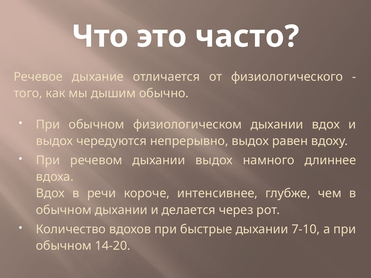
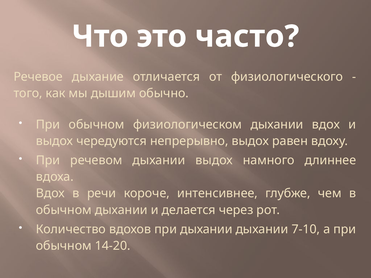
при быстрые: быстрые -> дыхании
